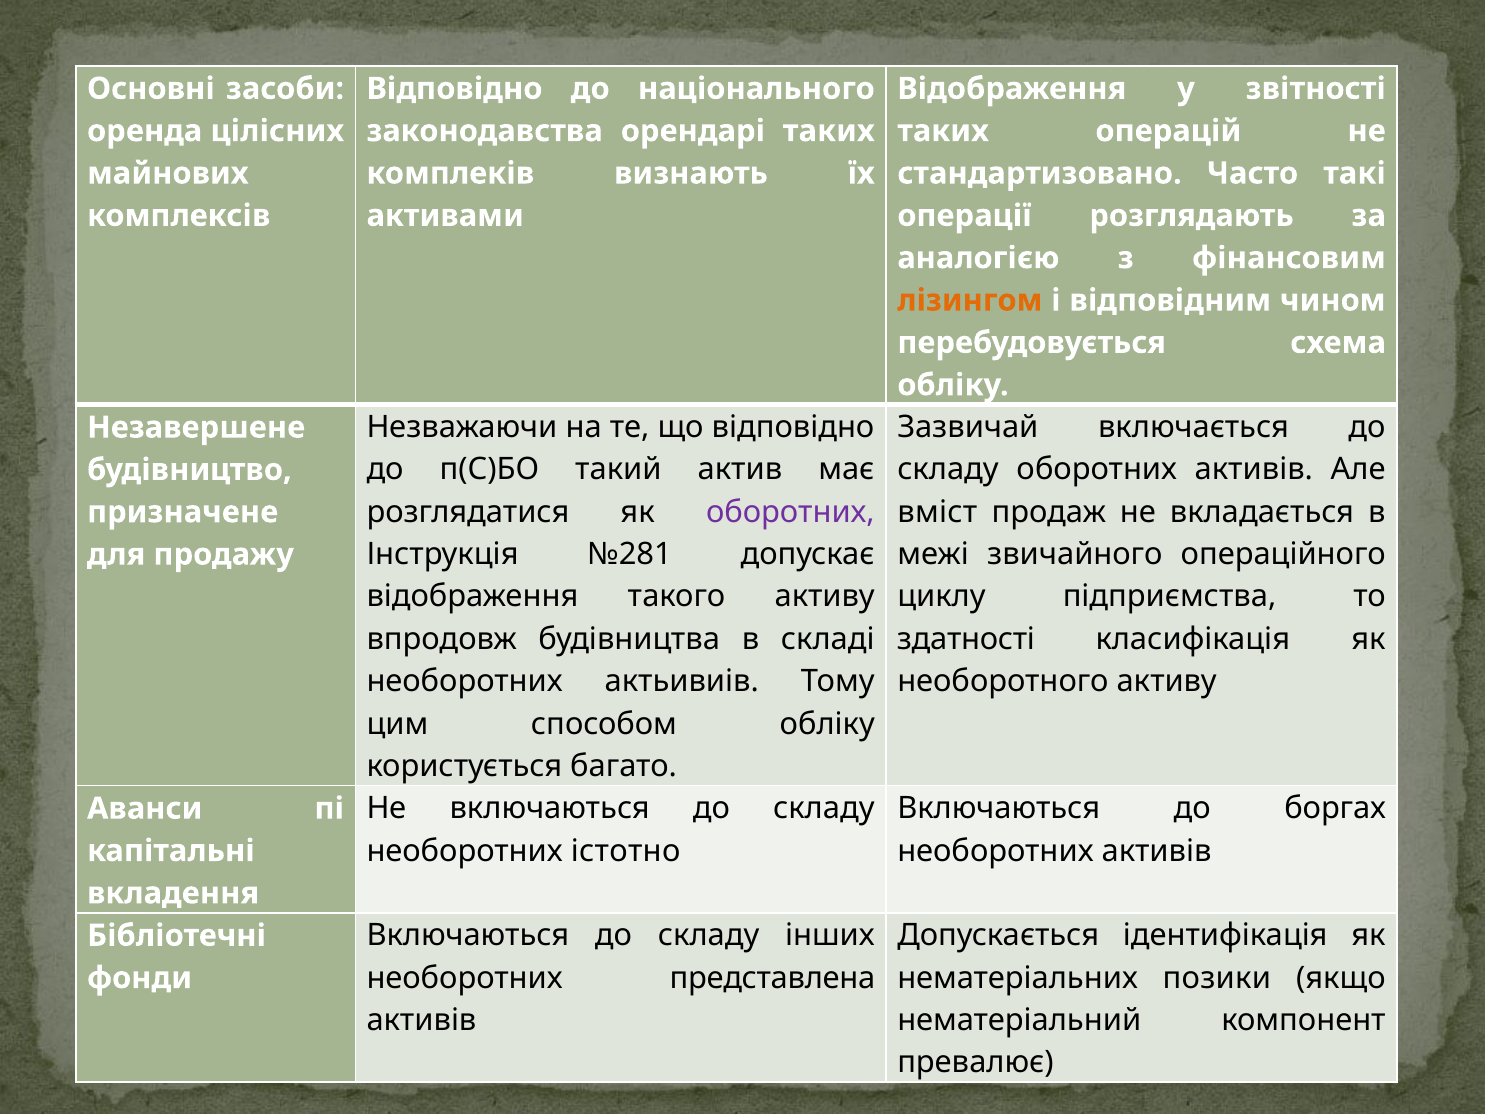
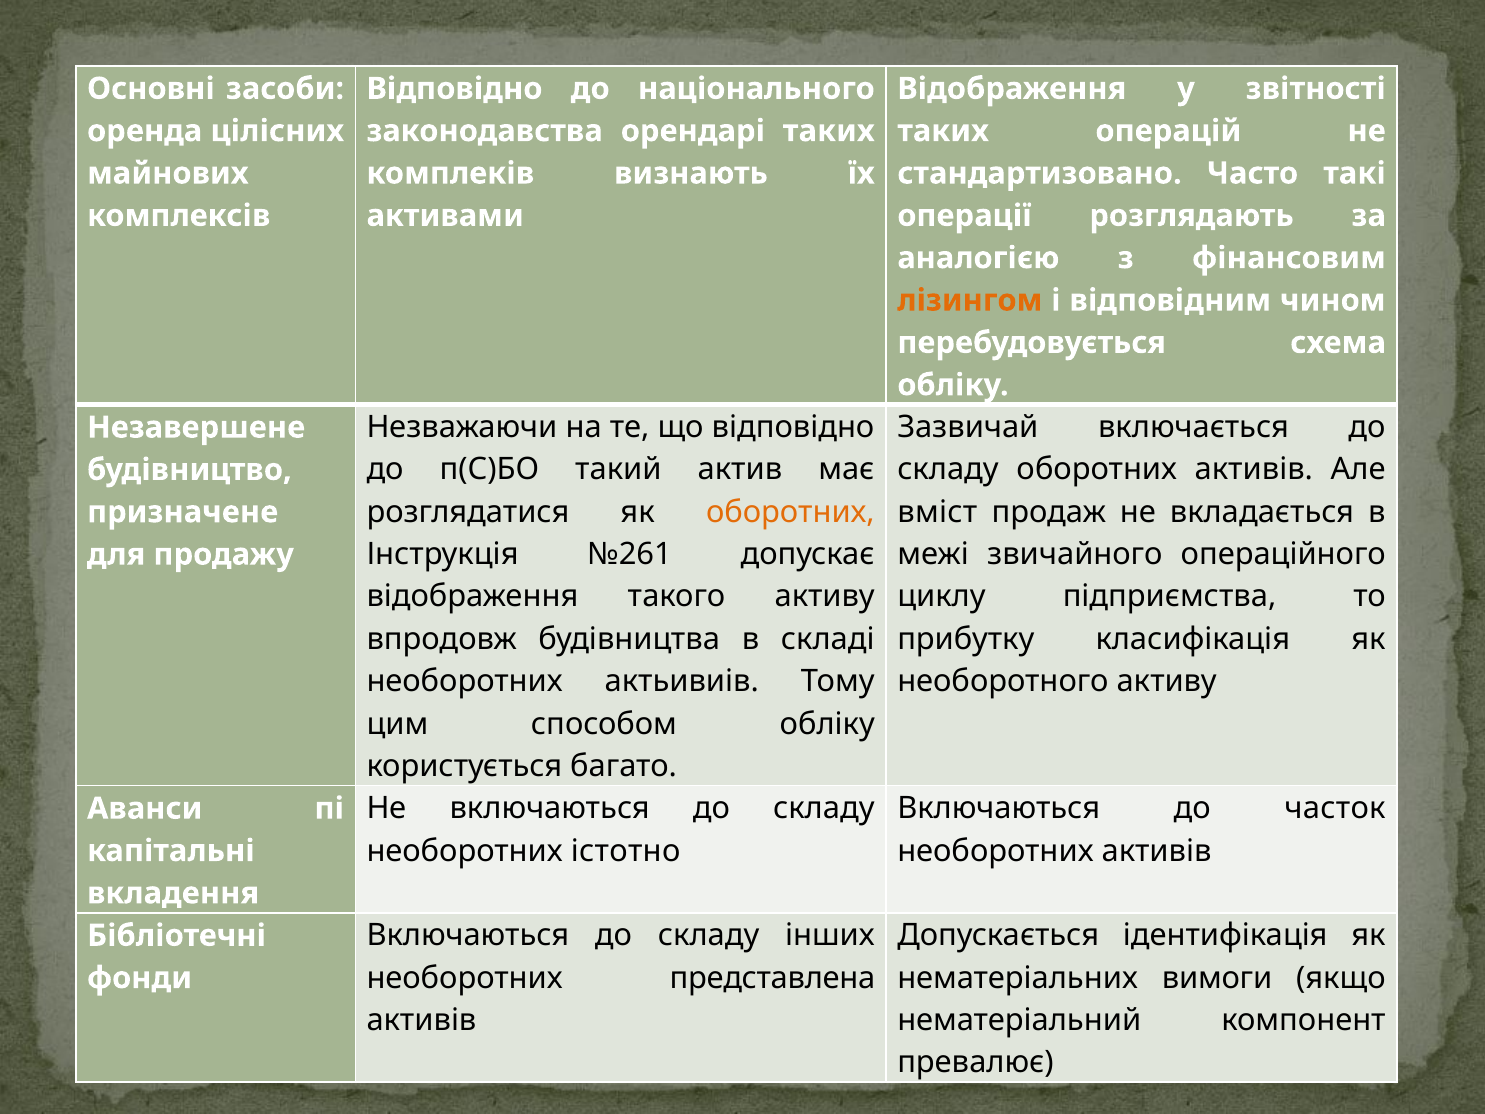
оборотних at (790, 512) colour: purple -> orange
№281: №281 -> №261
здатності: здатності -> прибутку
боргах: боргах -> часток
позики: позики -> вимоги
